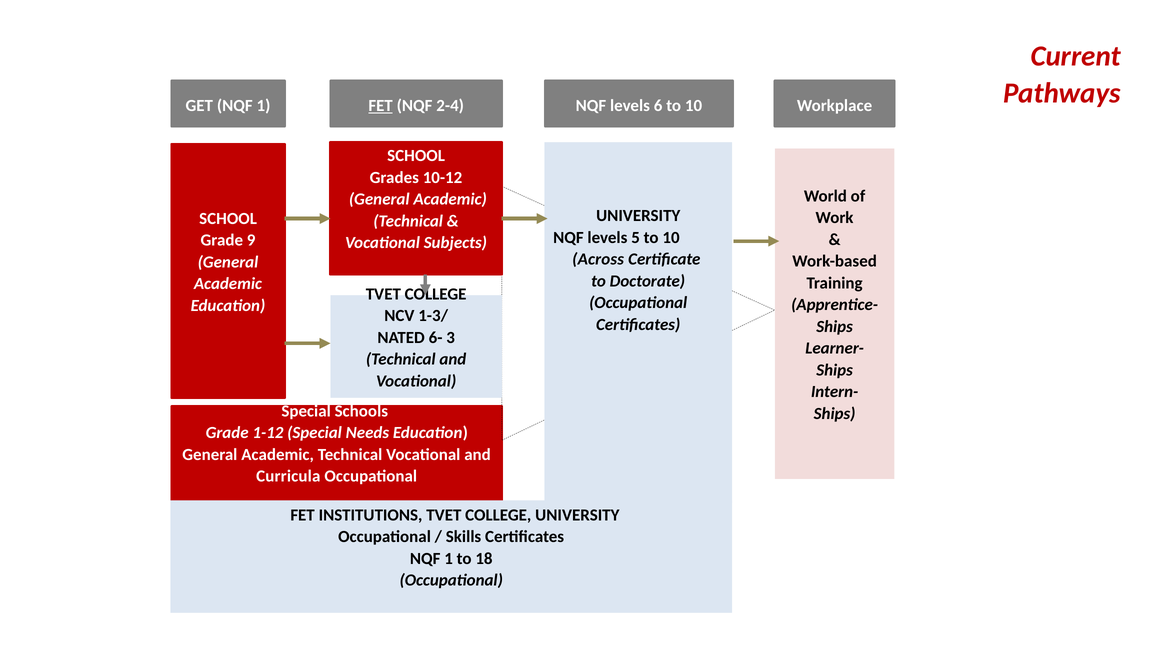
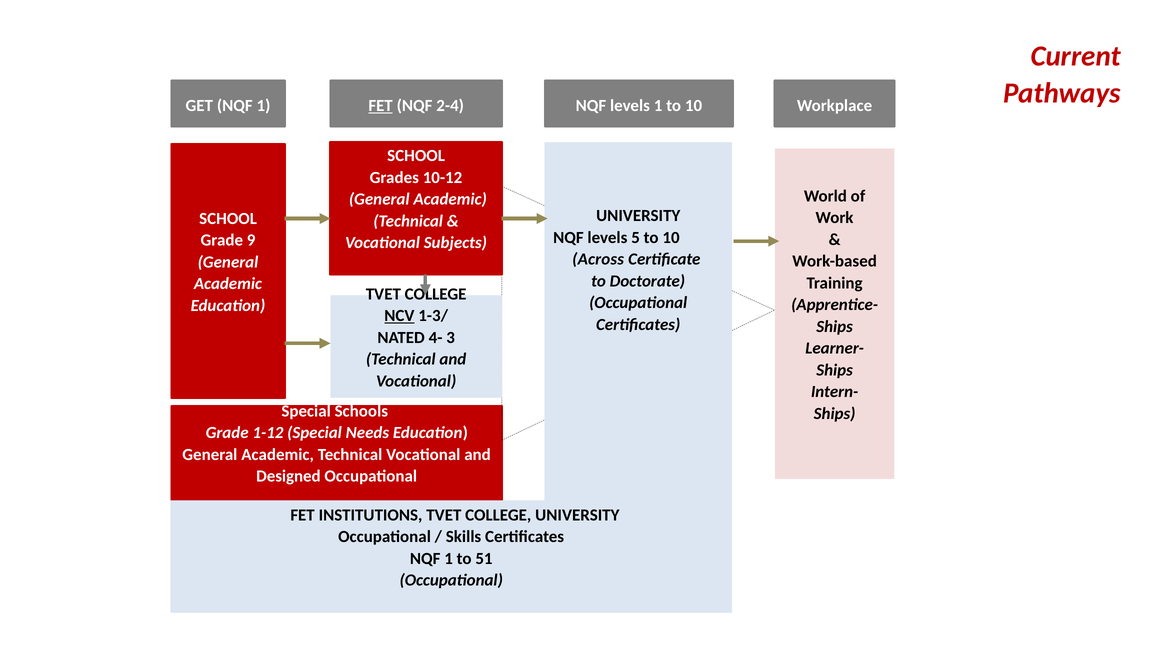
levels 6: 6 -> 1
NCV underline: none -> present
6-: 6- -> 4-
Curricula: Curricula -> Designed
18: 18 -> 51
